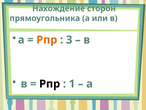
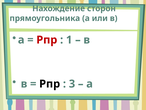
Рпр at (47, 40) colour: orange -> red
3: 3 -> 1
1: 1 -> 3
